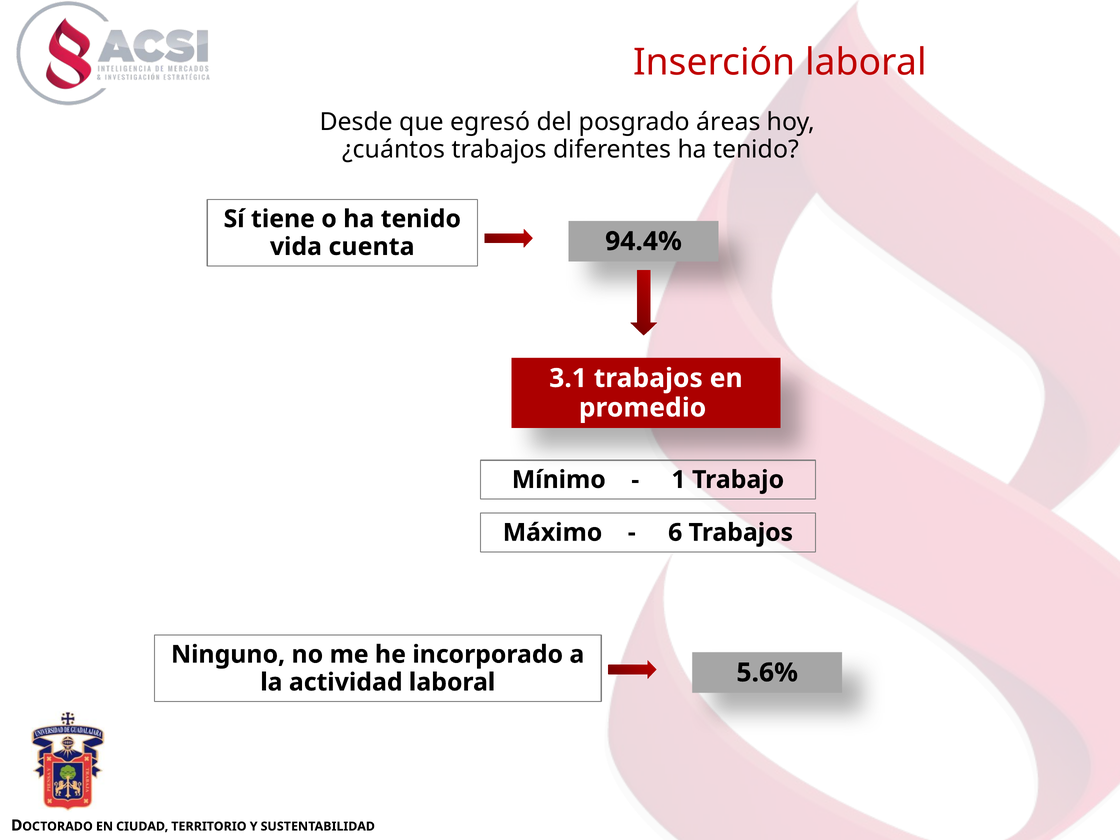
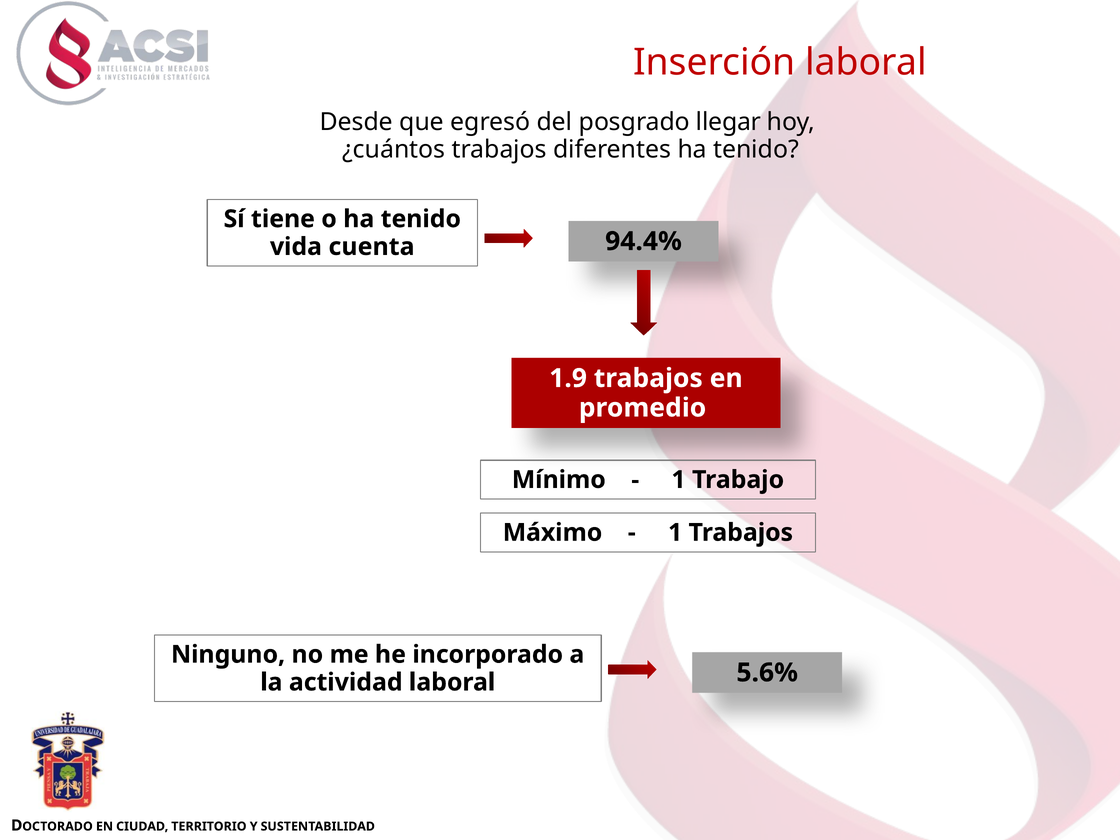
áreas: áreas -> llegar
3.1: 3.1 -> 1.9
6 at (675, 533): 6 -> 1
